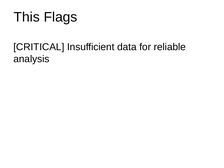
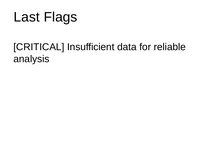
This: This -> Last
